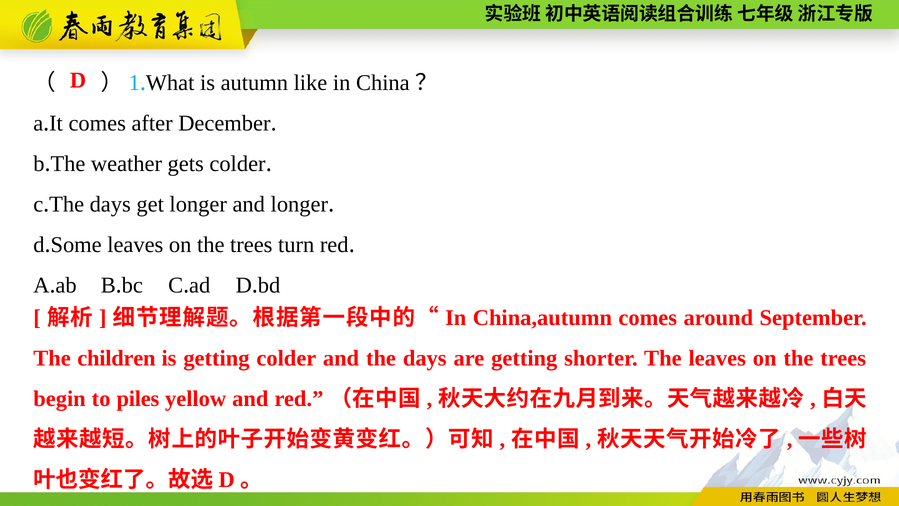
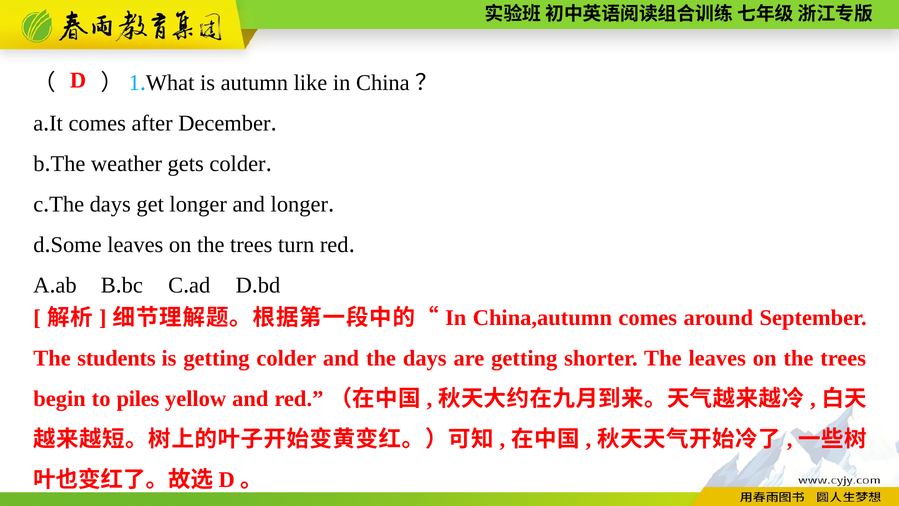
children: children -> students
